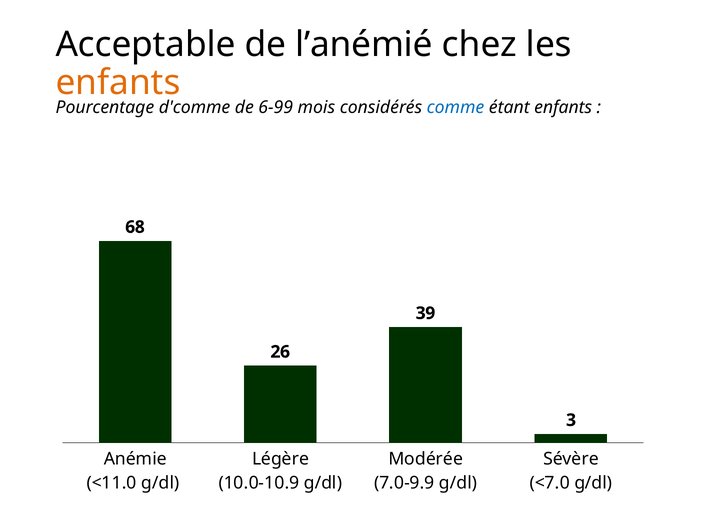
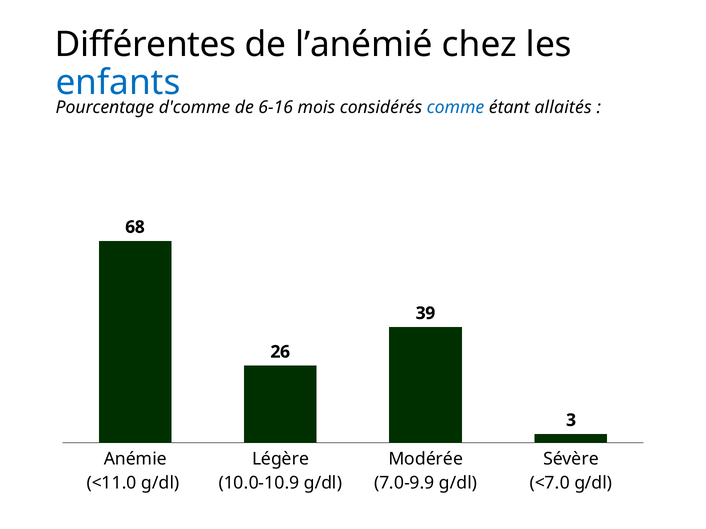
Acceptable: Acceptable -> Différentes
enfants at (118, 83) colour: orange -> blue
6-99: 6-99 -> 6-16
étant enfants: enfants -> allaités
